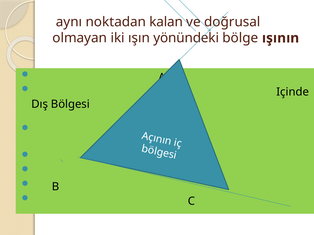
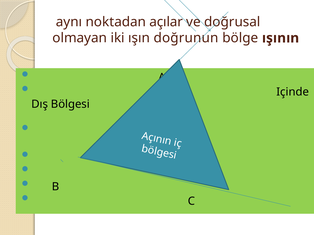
kalan: kalan -> açılar
yönündeki: yönündeki -> doğrunun
